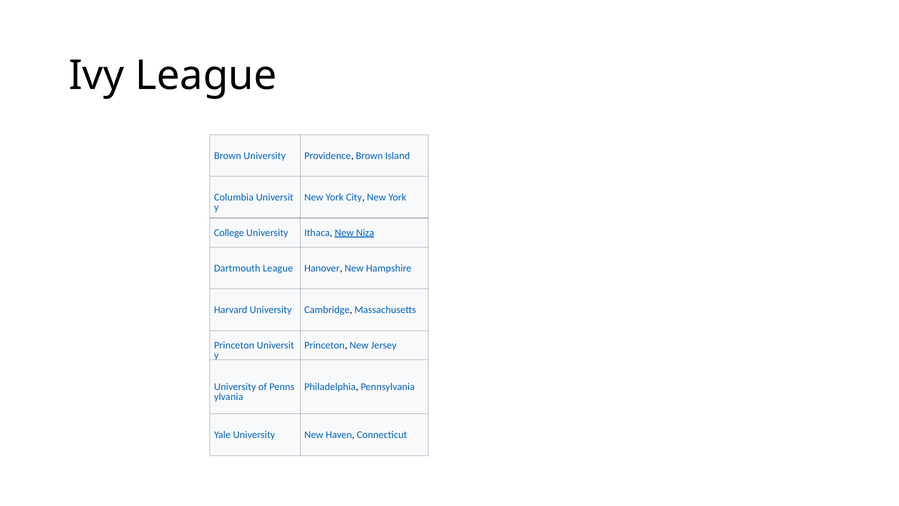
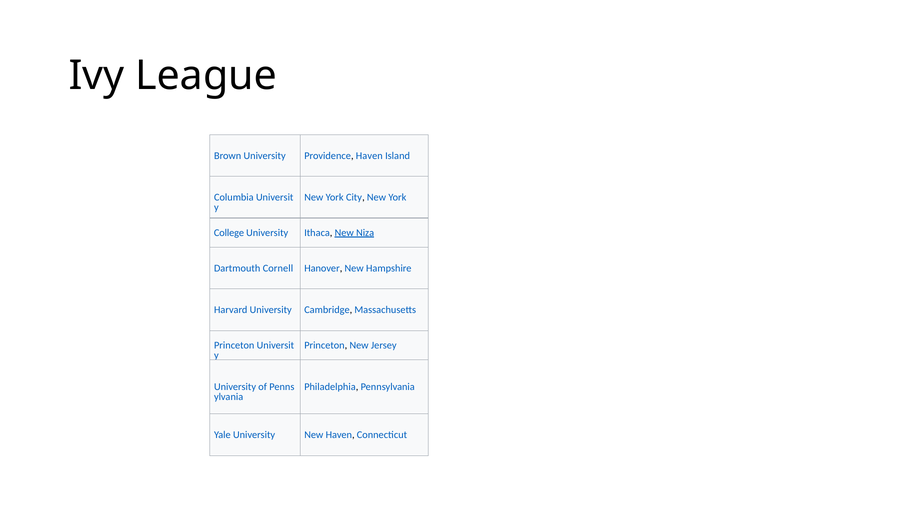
Providence Brown: Brown -> Haven
Dartmouth League: League -> Cornell
